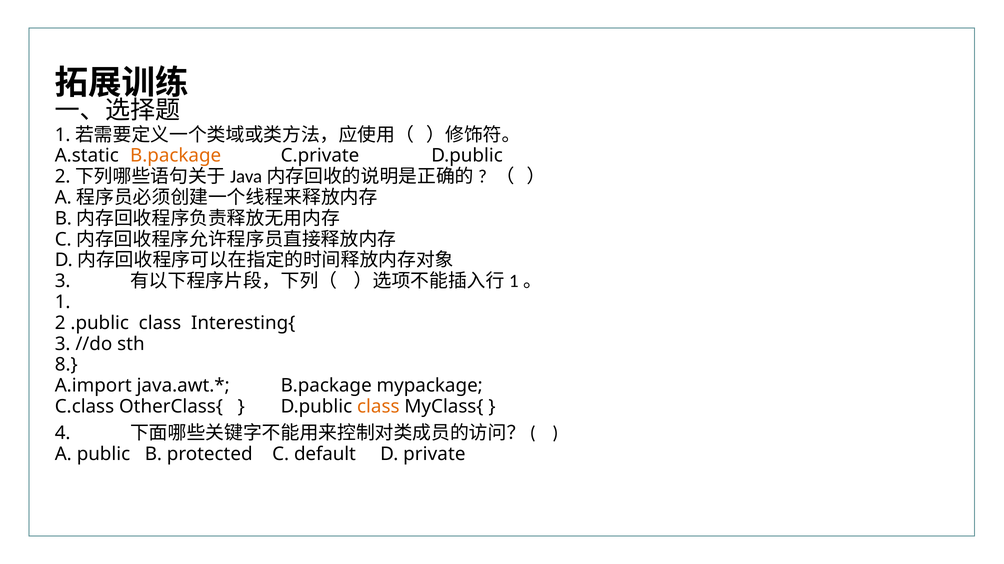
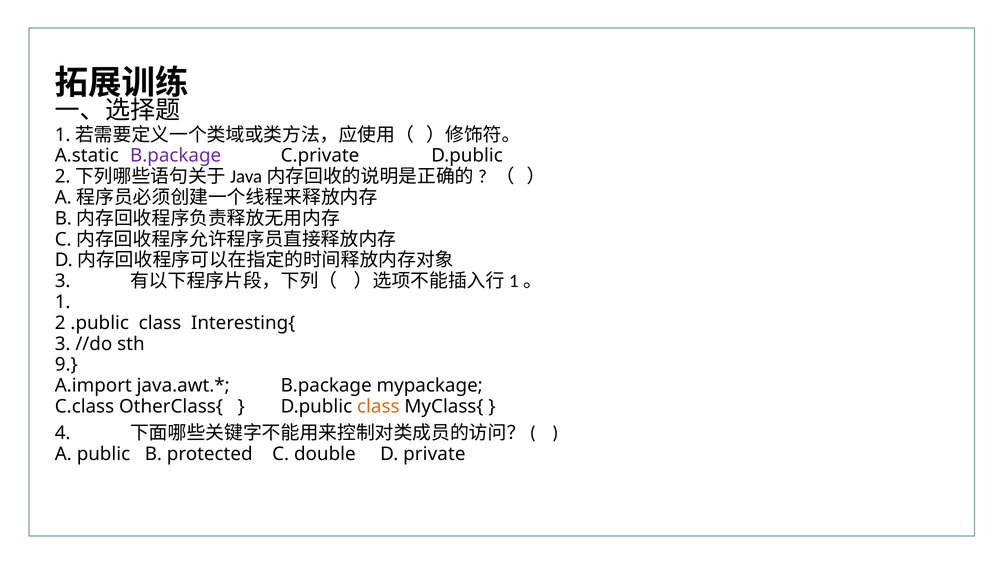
B.package at (176, 156) colour: orange -> purple
8: 8 -> 9
default: default -> double
